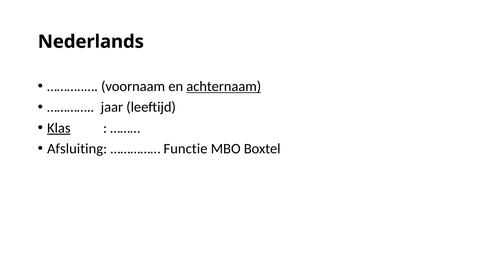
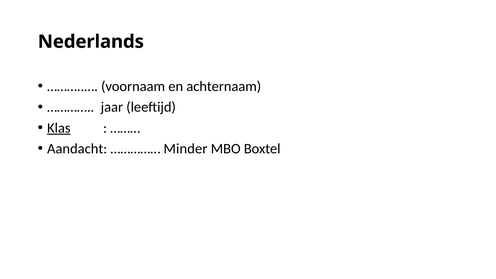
achternaam underline: present -> none
Afsluiting: Afsluiting -> Aandacht
Functie: Functie -> Minder
